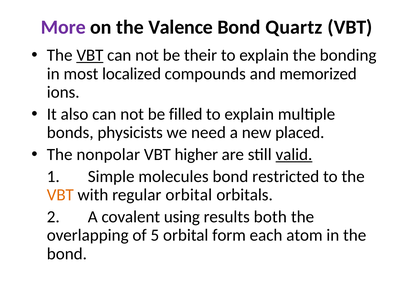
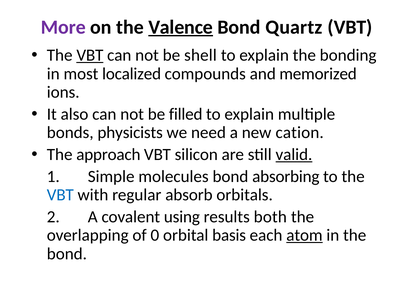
Valence underline: none -> present
their: their -> shell
placed: placed -> cation
nonpolar: nonpolar -> approach
higher: higher -> silicon
restricted: restricted -> absorbing
VBT at (60, 195) colour: orange -> blue
regular orbital: orbital -> absorb
5: 5 -> 0
form: form -> basis
atom underline: none -> present
